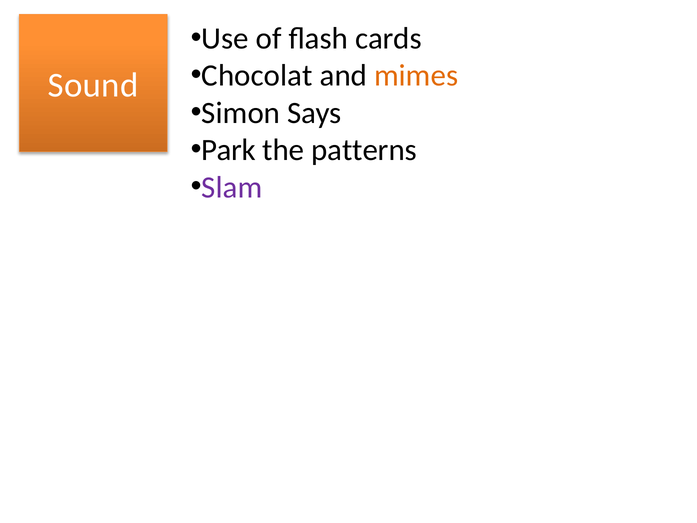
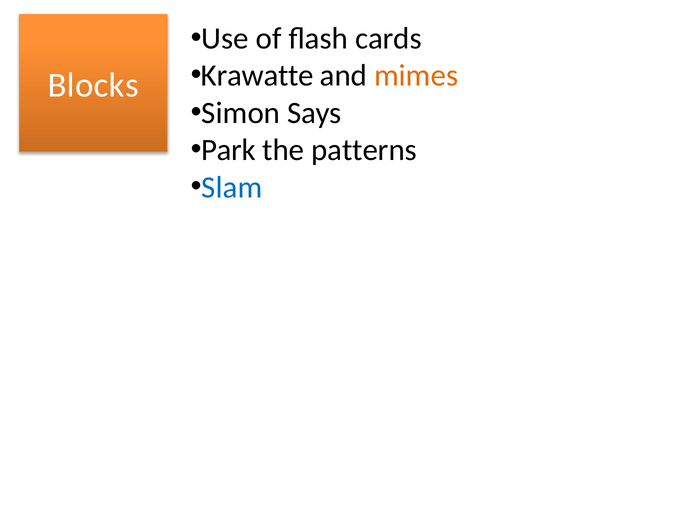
Chocolat: Chocolat -> Krawatte
Sound: Sound -> Blocks
Slam colour: purple -> blue
